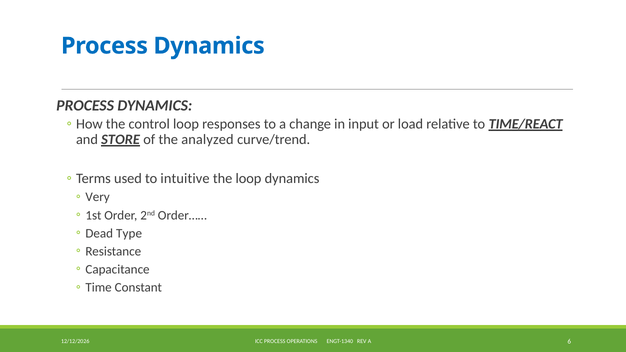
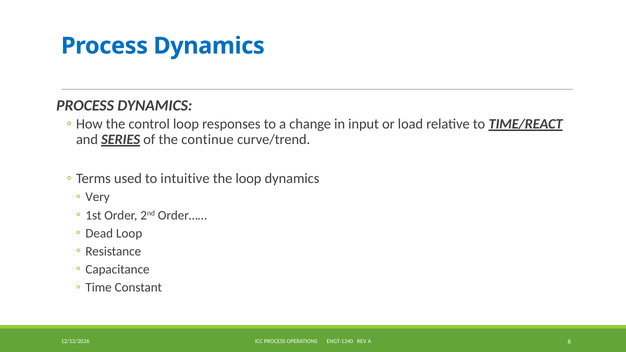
STORE: STORE -> SERIES
analyzed: analyzed -> continue
Dead Type: Type -> Loop
